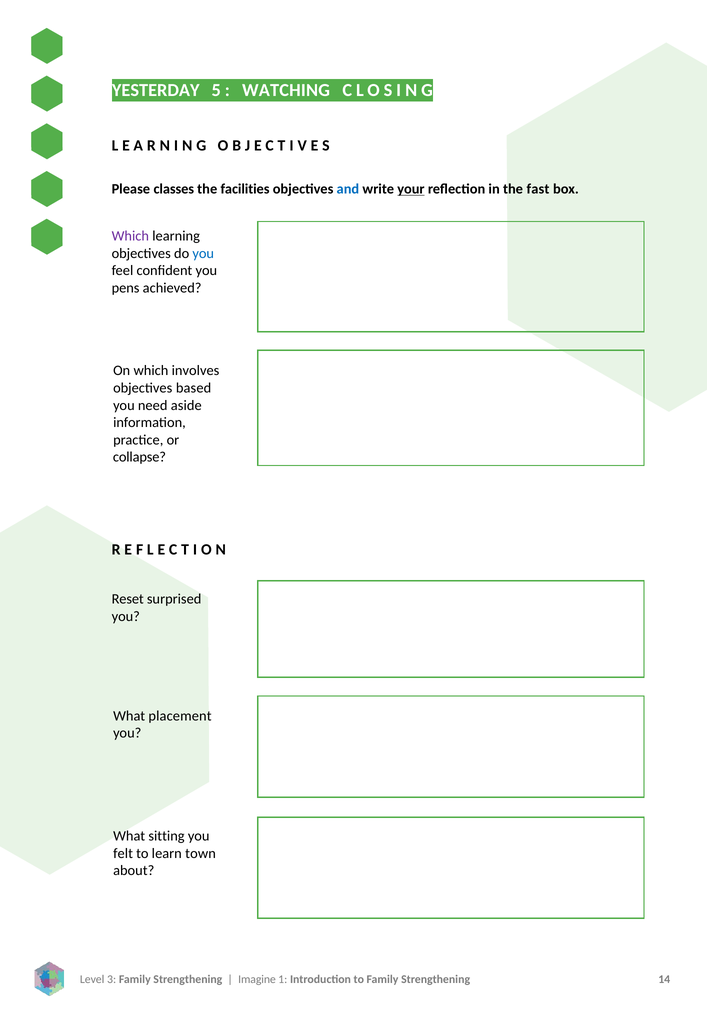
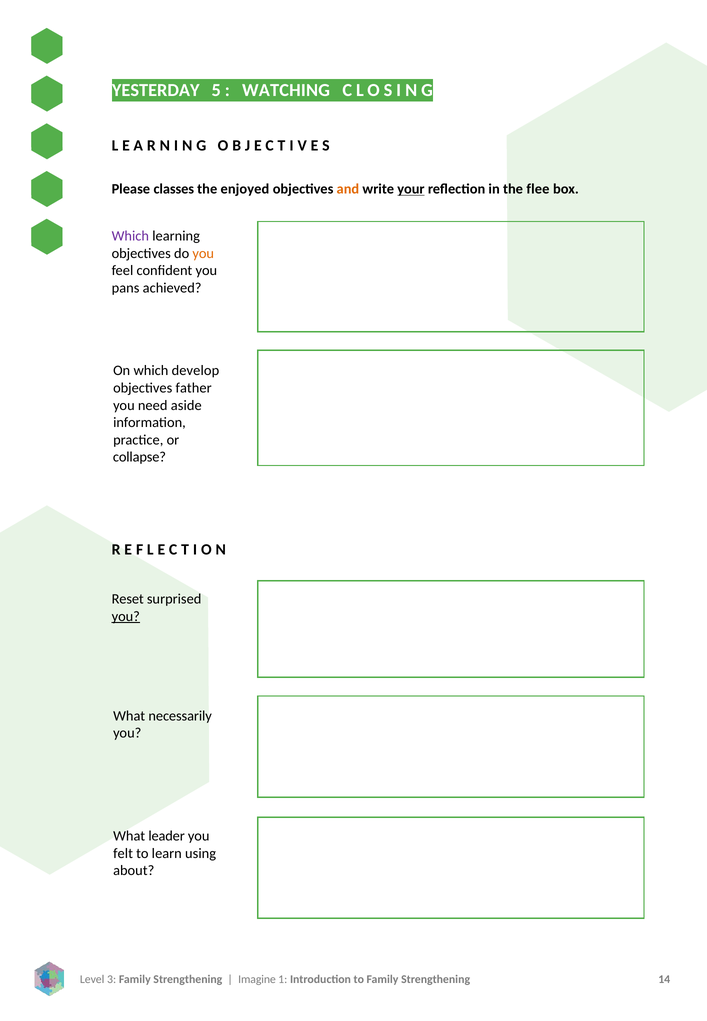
facilities: facilities -> enjoyed
and colour: blue -> orange
fast: fast -> flee
you at (203, 253) colour: blue -> orange
pens: pens -> pans
involves: involves -> develop
based: based -> father
you at (126, 616) underline: none -> present
placement: placement -> necessarily
sitting: sitting -> leader
town: town -> using
